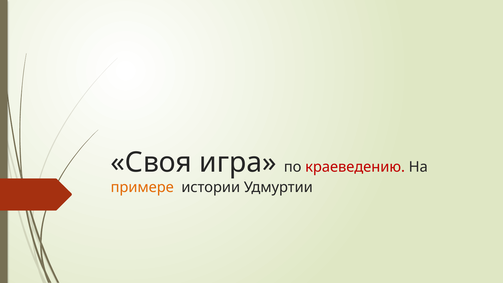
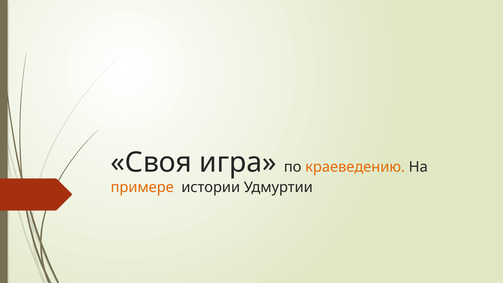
краеведению colour: red -> orange
